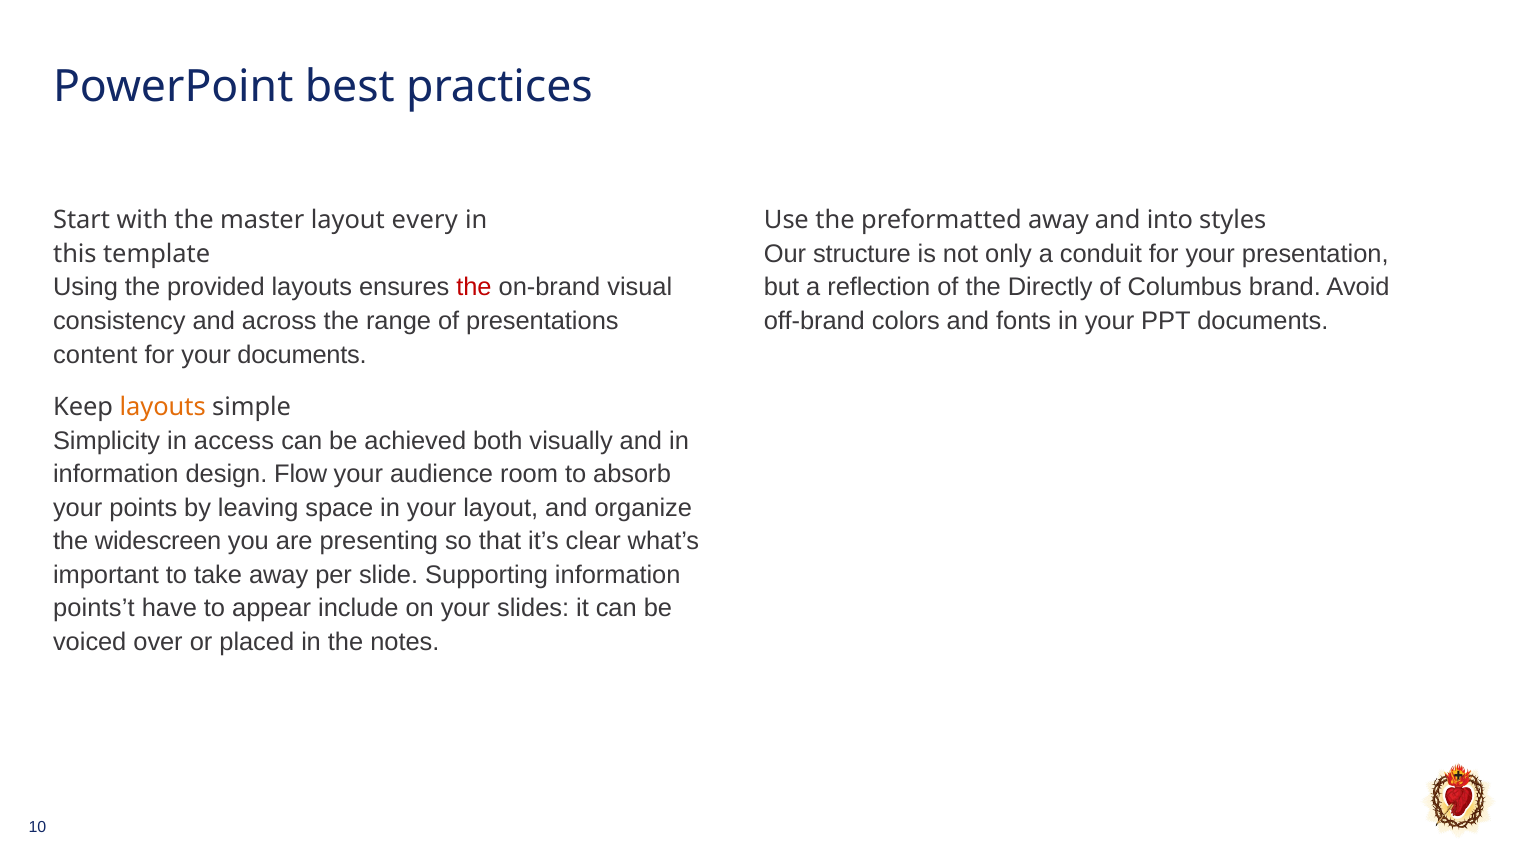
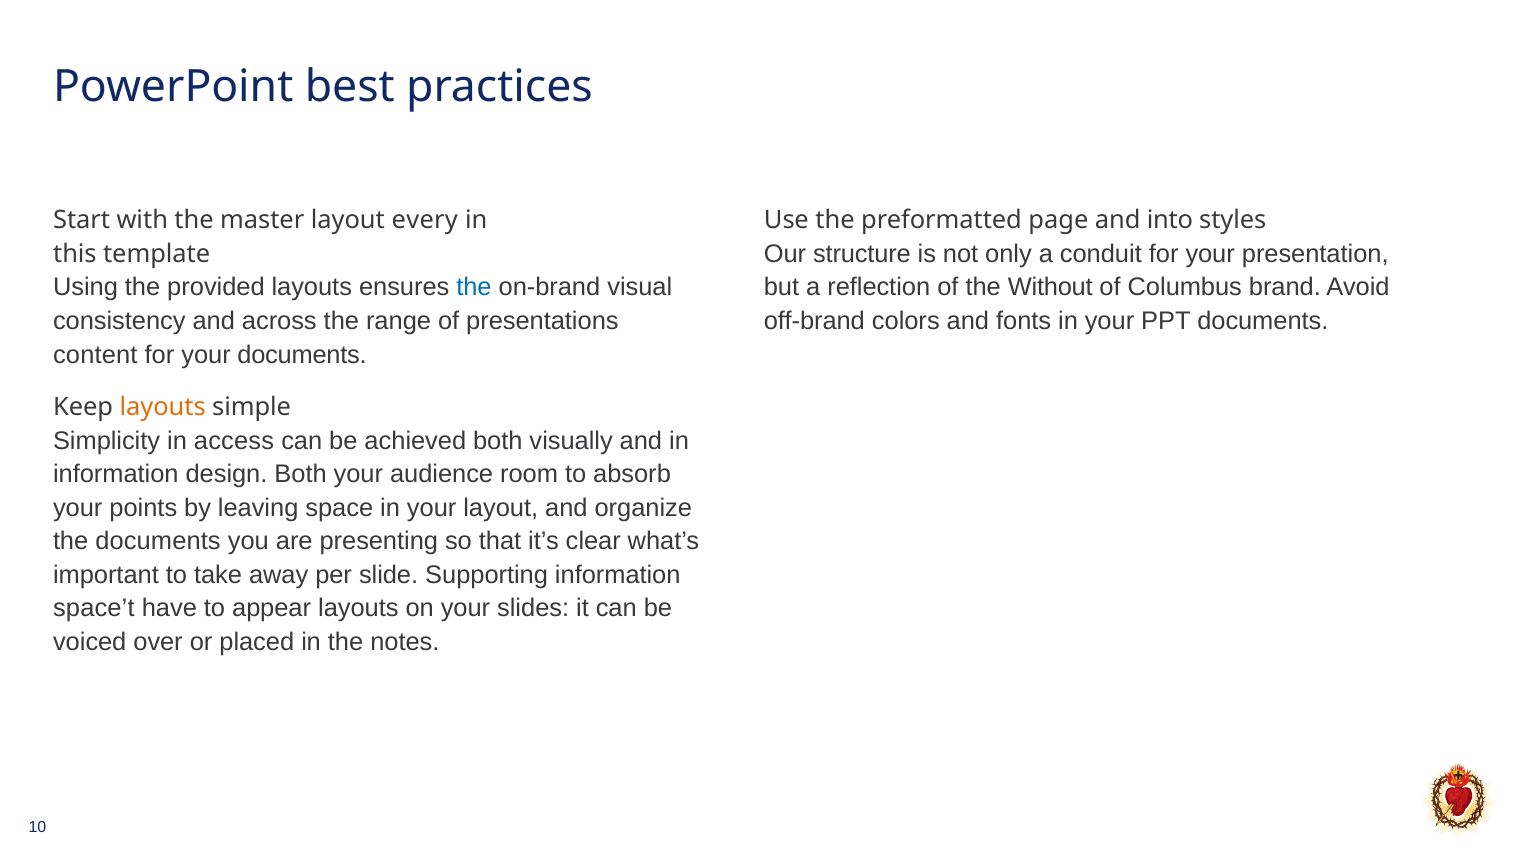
preformatted away: away -> page
the at (474, 288) colour: red -> blue
Directly: Directly -> Without
design Flow: Flow -> Both
the widescreen: widescreen -> documents
points’t: points’t -> space’t
appear include: include -> layouts
